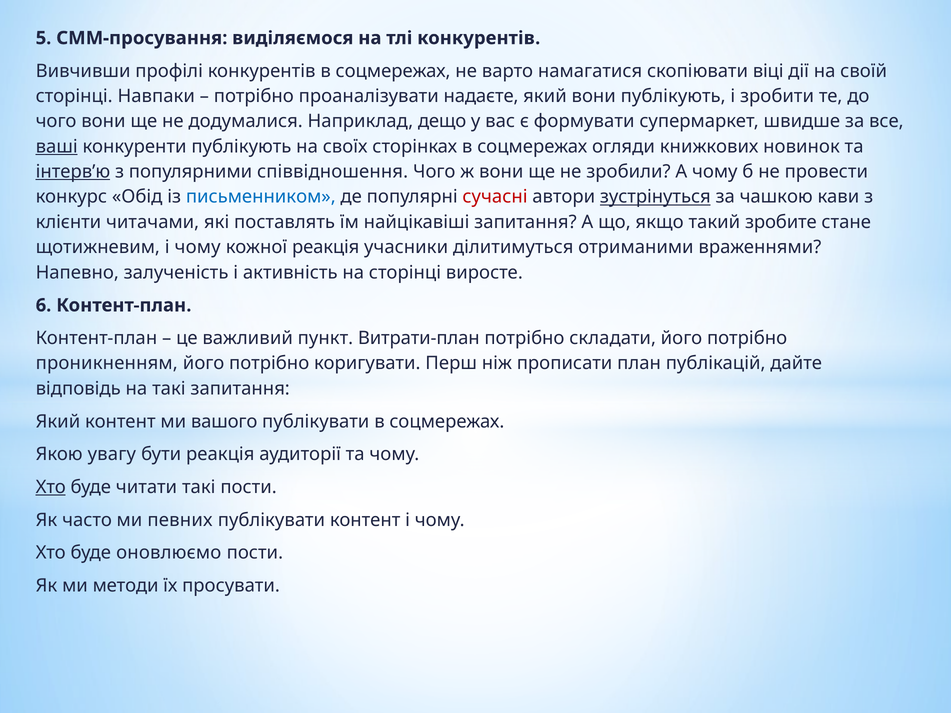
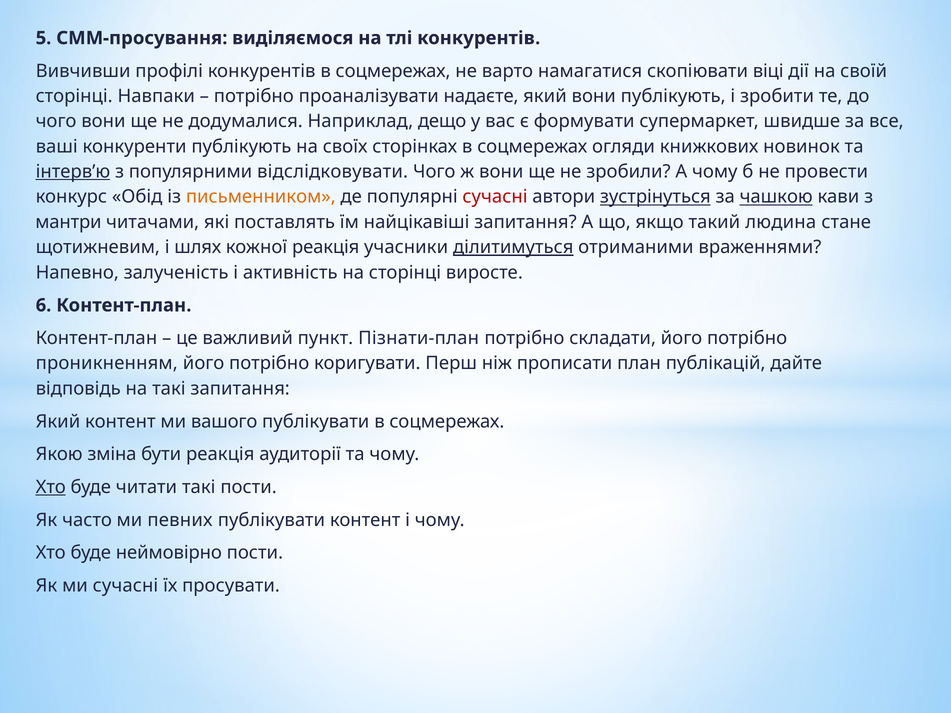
ваші underline: present -> none
співвідношення: співвідношення -> відслідковувати
письменником colour: blue -> orange
чашкою underline: none -> present
клієнти: клієнти -> мантри
зробите: зробите -> людина
щотижневим і чому: чому -> шлях
ділитимуться underline: none -> present
Витрати-план: Витрати-план -> Пізнати-план
увагу: увагу -> зміна
оновлюємо: оновлюємо -> неймовірно
ми методи: методи -> сучасні
